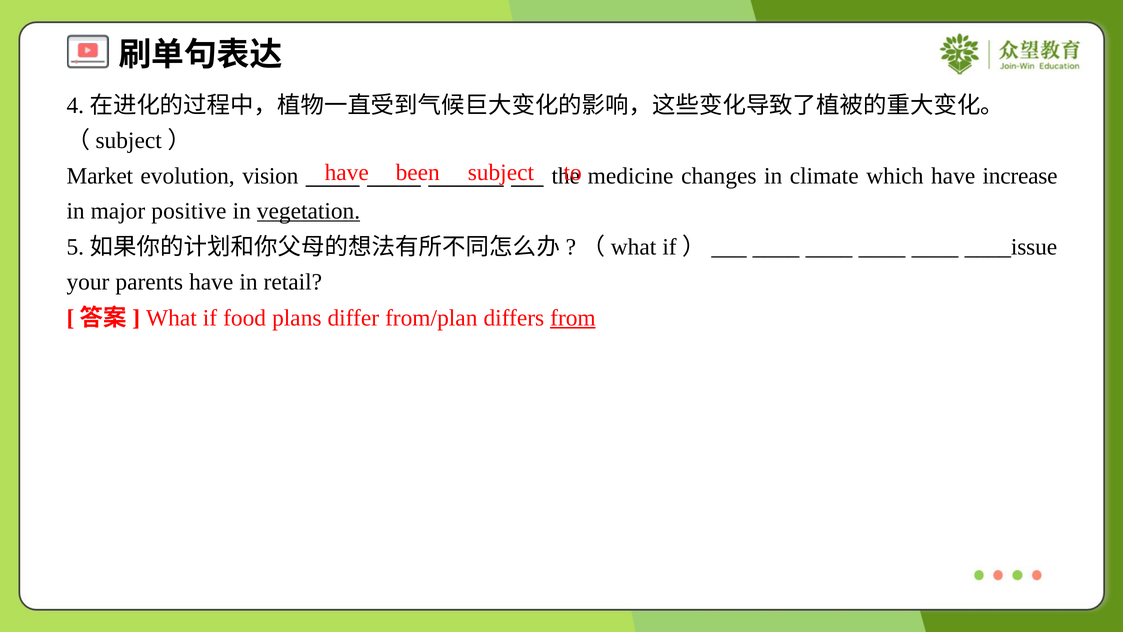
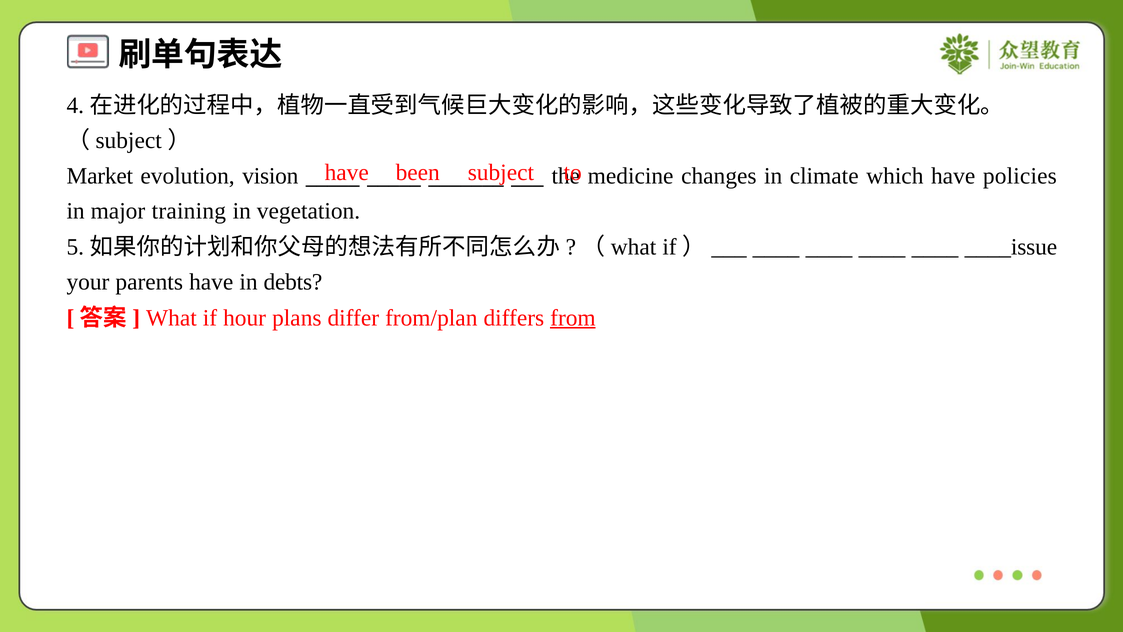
increase: increase -> policies
positive: positive -> training
vegetation underline: present -> none
retail: retail -> debts
food: food -> hour
